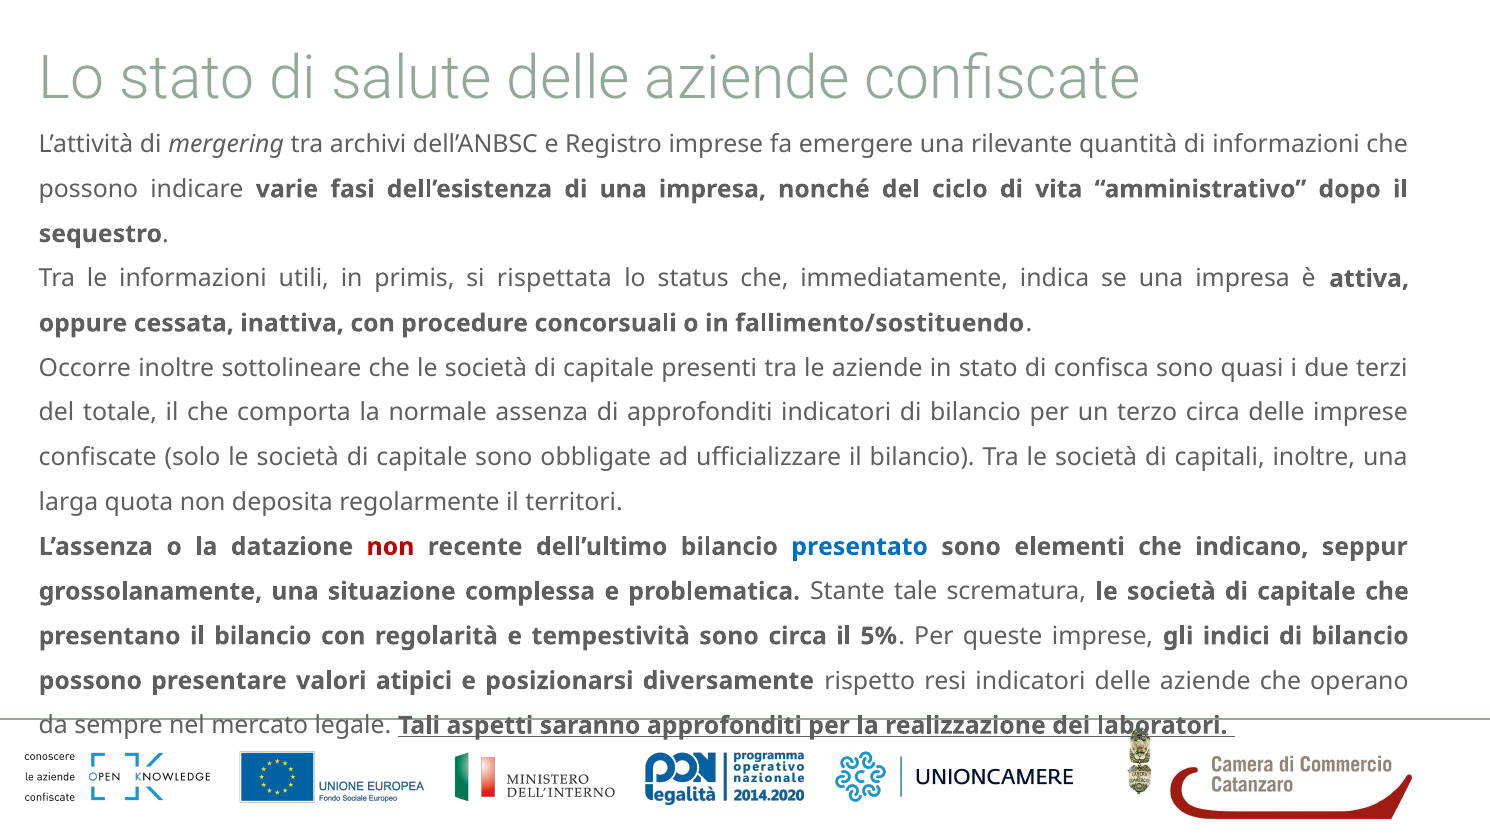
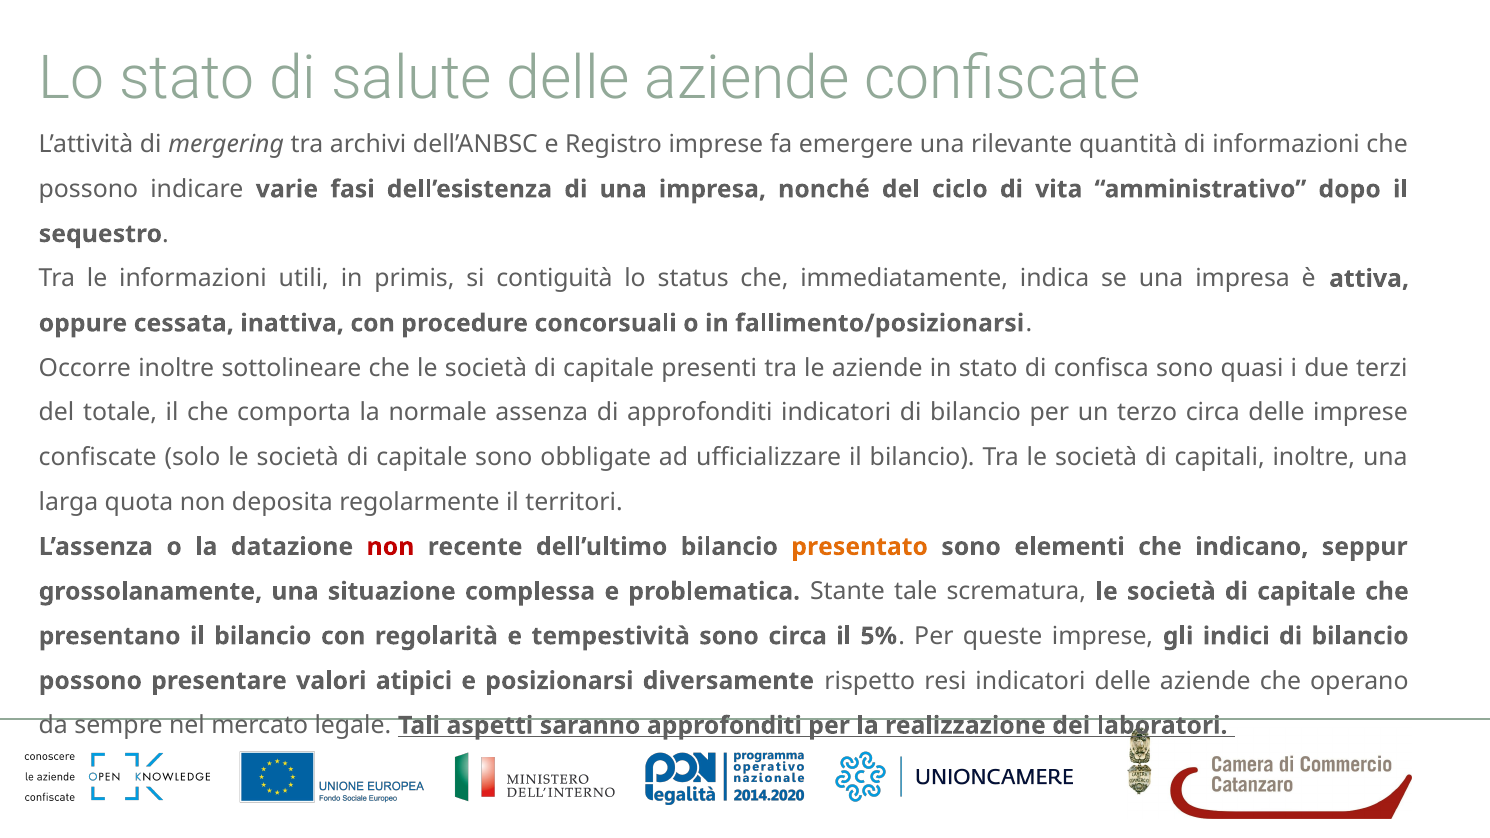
rispettata: rispettata -> contiguità
fallimento/sostituendo: fallimento/sostituendo -> fallimento/posizionarsi
presentato colour: blue -> orange
